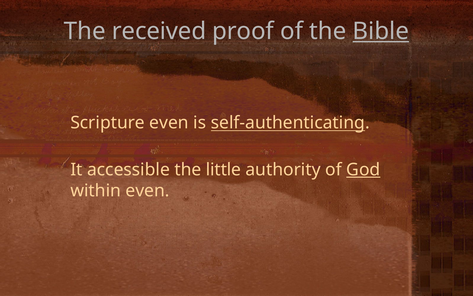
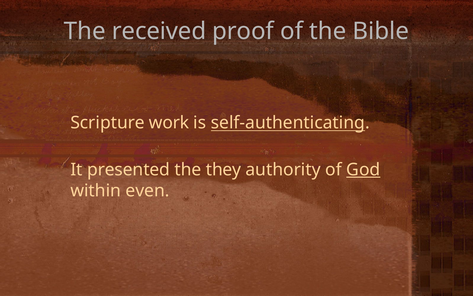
Bible underline: present -> none
Scripture even: even -> work
accessible: accessible -> presented
little: little -> they
